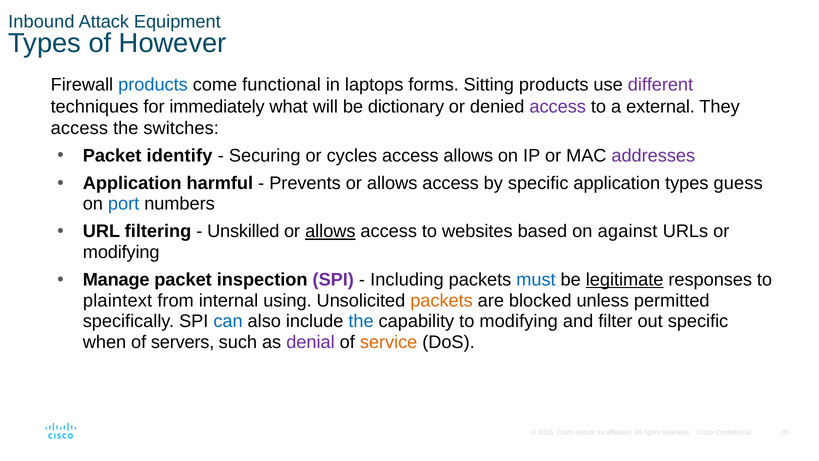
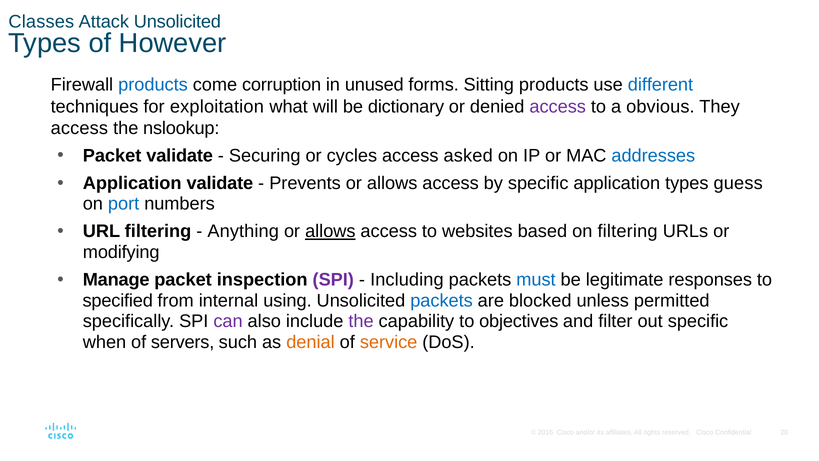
Inbound: Inbound -> Classes
Attack Equipment: Equipment -> Unsolicited
functional: functional -> corruption
laptops: laptops -> unused
different colour: purple -> blue
immediately: immediately -> exploitation
external: external -> obvious
switches: switches -> nslookup
Packet identify: identify -> validate
access allows: allows -> asked
addresses colour: purple -> blue
Application harmful: harmful -> validate
Unskilled: Unskilled -> Anything
on against: against -> filtering
legitimate underline: present -> none
plaintext: plaintext -> specified
packets at (442, 300) colour: orange -> blue
can colour: blue -> purple
the at (361, 321) colour: blue -> purple
to modifying: modifying -> objectives
denial colour: purple -> orange
